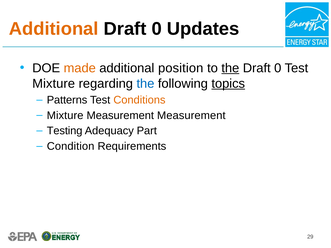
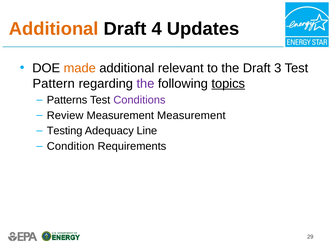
0 at (157, 29): 0 -> 4
position: position -> relevant
the at (230, 68) underline: present -> none
0 at (278, 68): 0 -> 3
Mixture at (54, 84): Mixture -> Pattern
the at (145, 84) colour: blue -> purple
Conditions colour: orange -> purple
Mixture at (65, 116): Mixture -> Review
Part: Part -> Line
